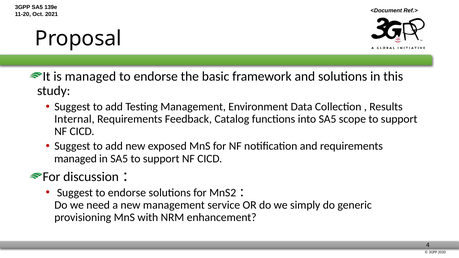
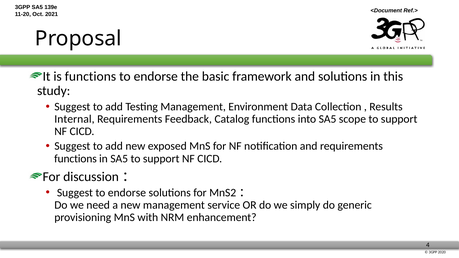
is managed: managed -> functions
managed at (75, 159): managed -> functions
